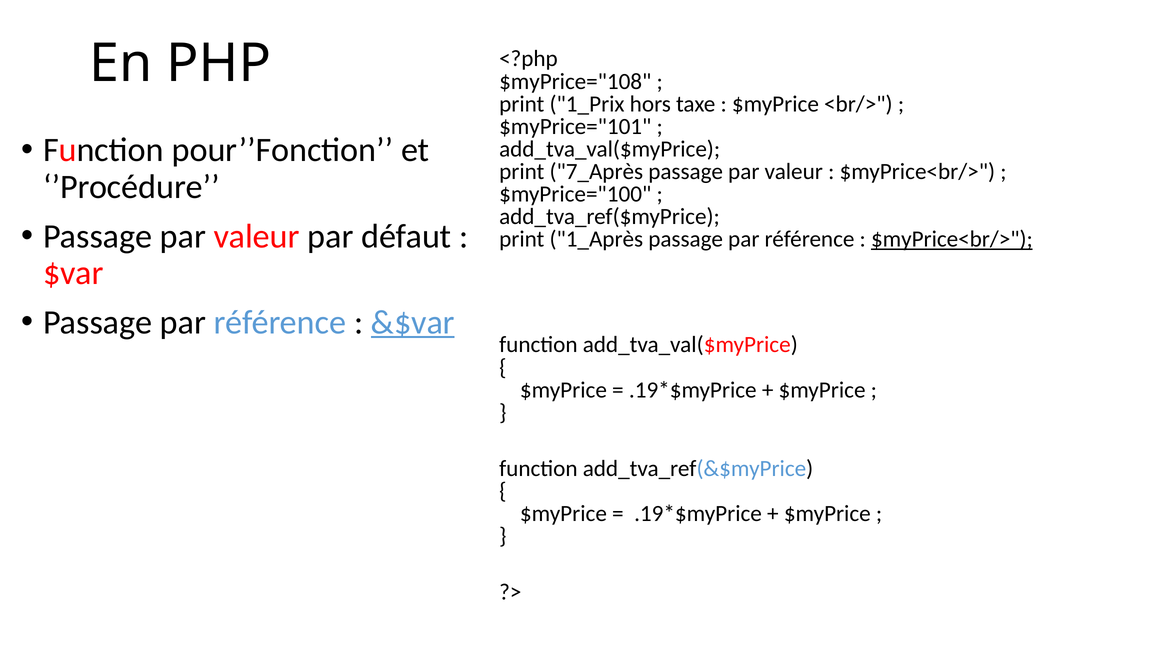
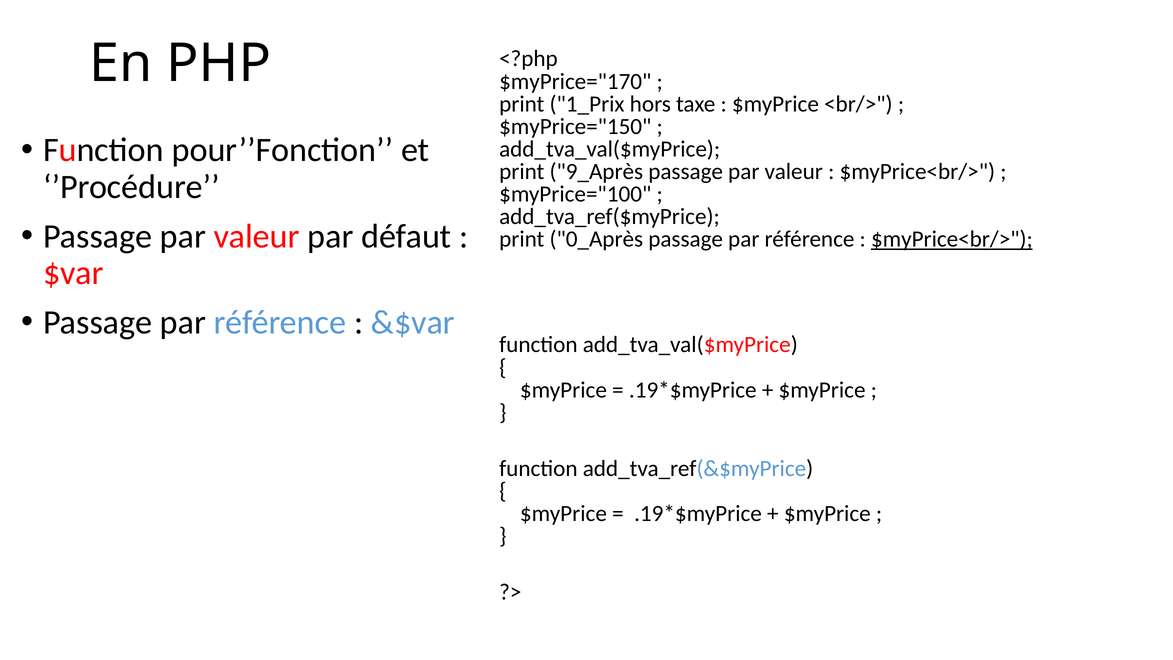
$myPrice="108: $myPrice="108 -> $myPrice="170
$myPrice="101: $myPrice="101 -> $myPrice="150
7_Après: 7_Après -> 9_Après
1_Après: 1_Après -> 0_Après
&$var underline: present -> none
